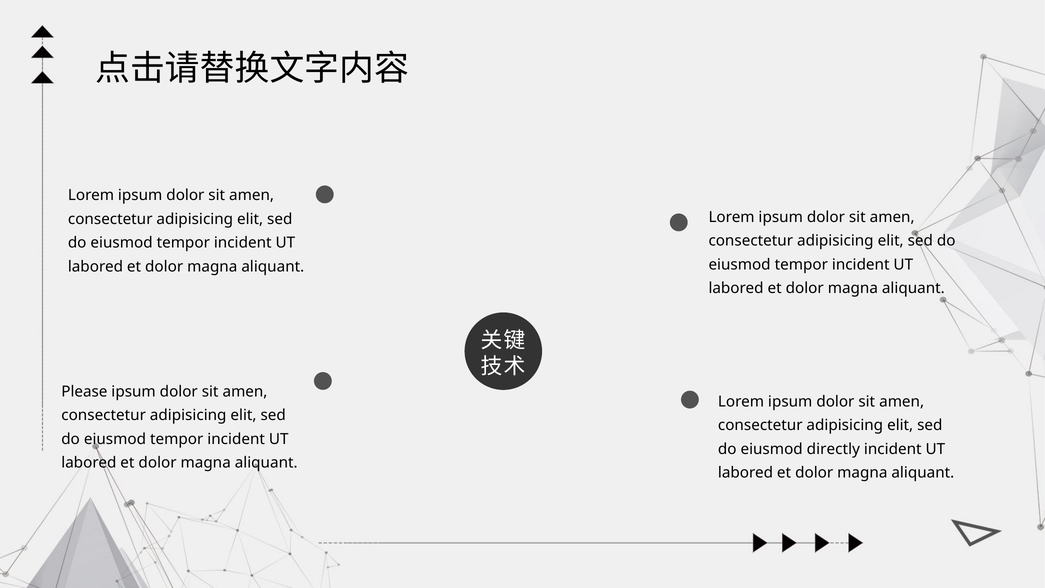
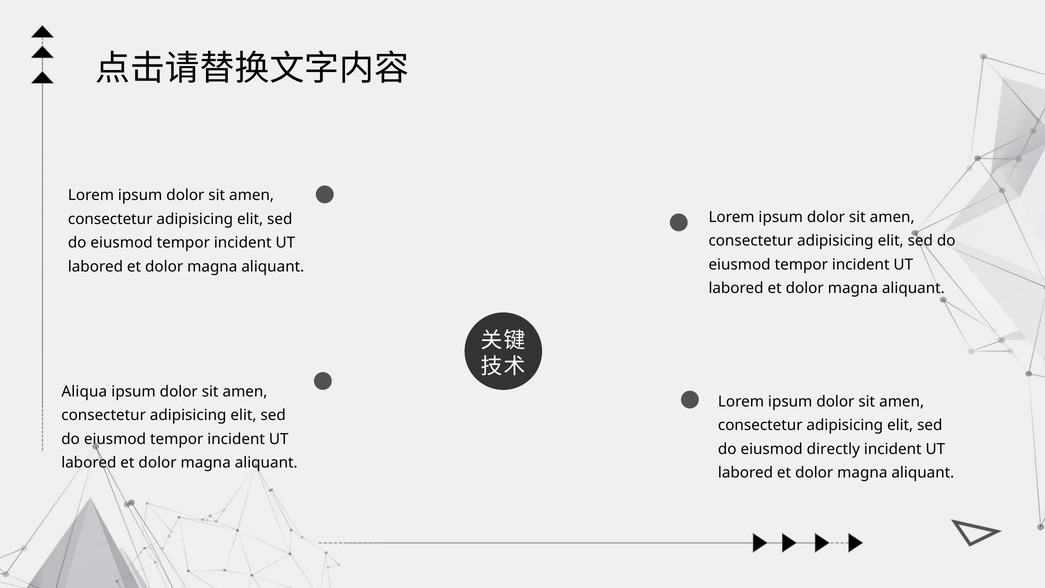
Please: Please -> Aliqua
